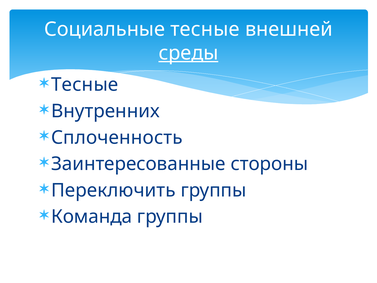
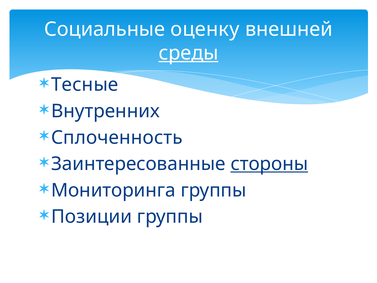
Социальные тесные: тесные -> оценку
стороны underline: none -> present
Переключить: Переключить -> Мониторинга
Команда: Команда -> Позиции
